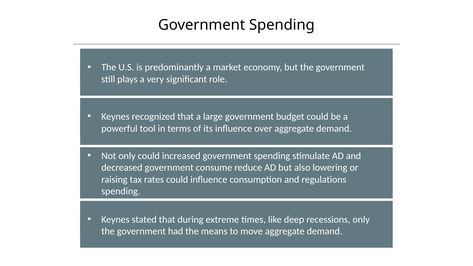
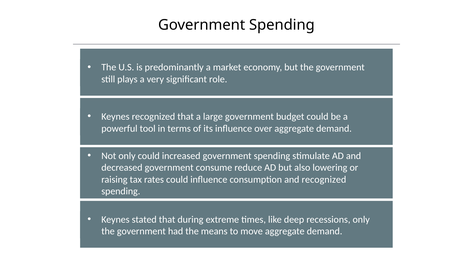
and regulations: regulations -> recognized
